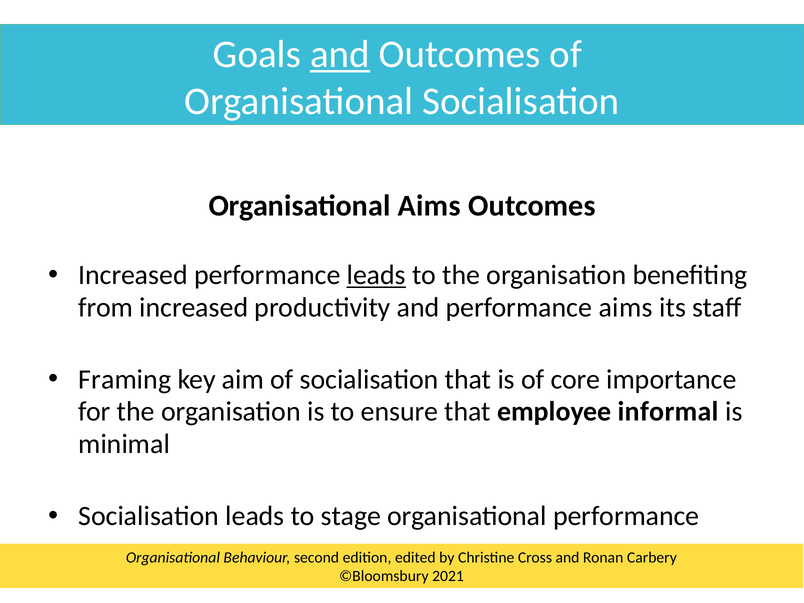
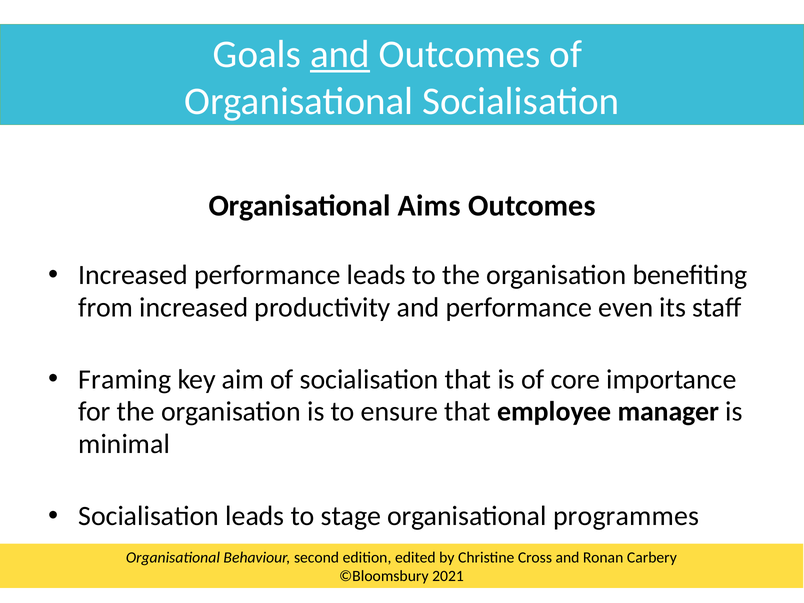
leads at (376, 275) underline: present -> none
performance aims: aims -> even
informal: informal -> manager
organisational performance: performance -> programmes
